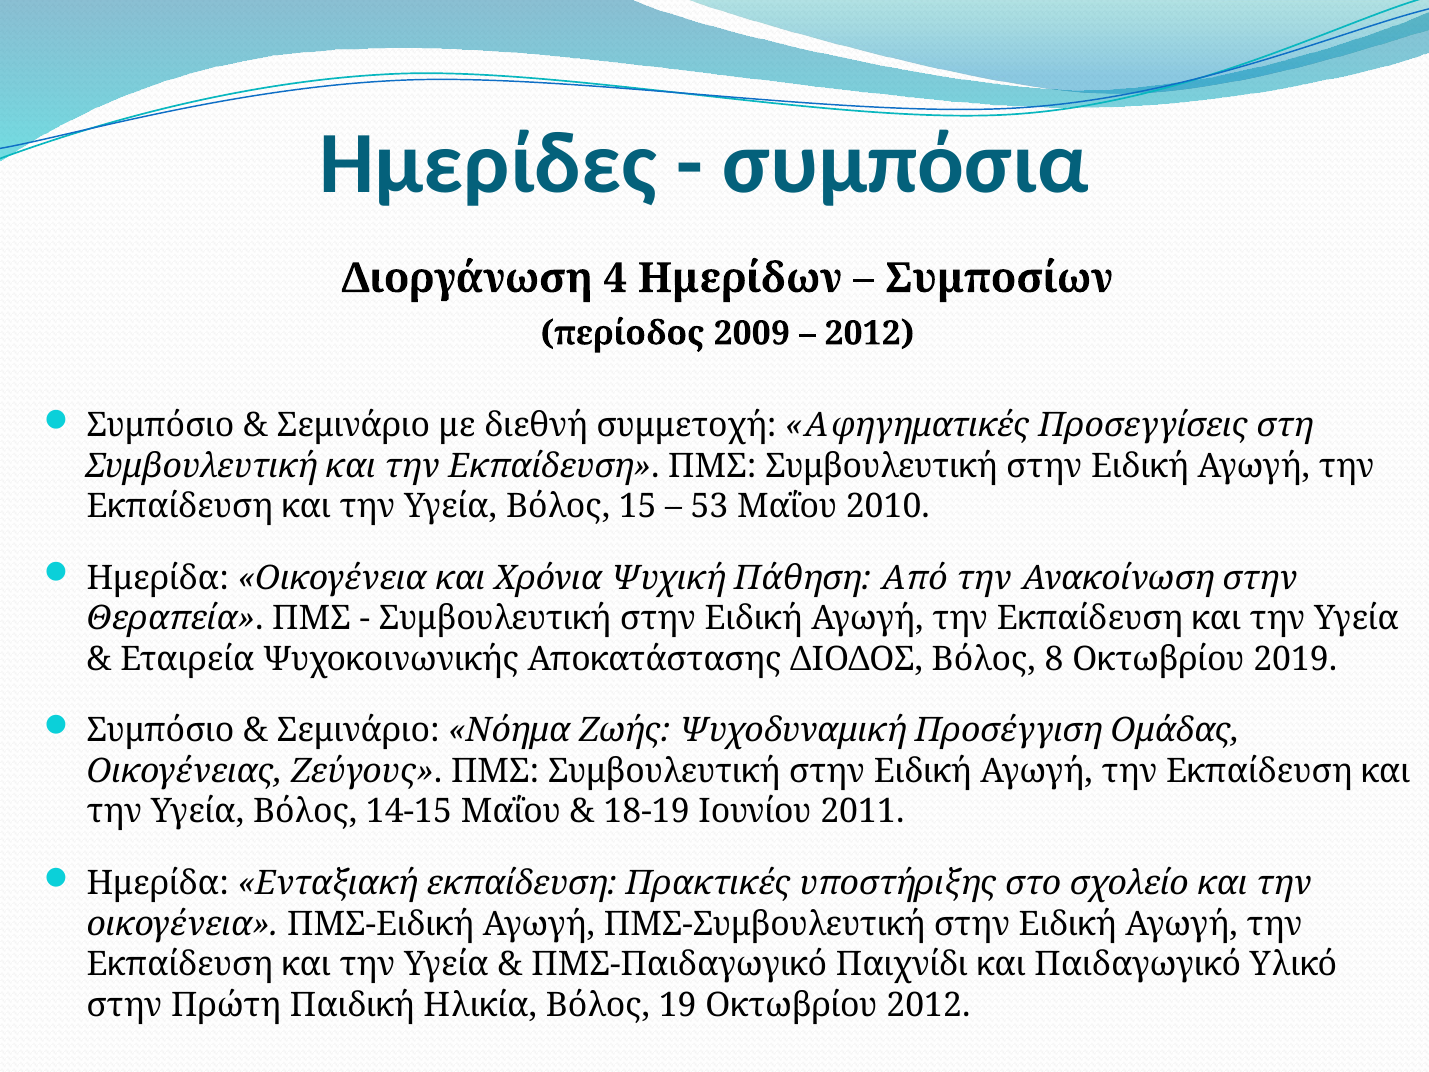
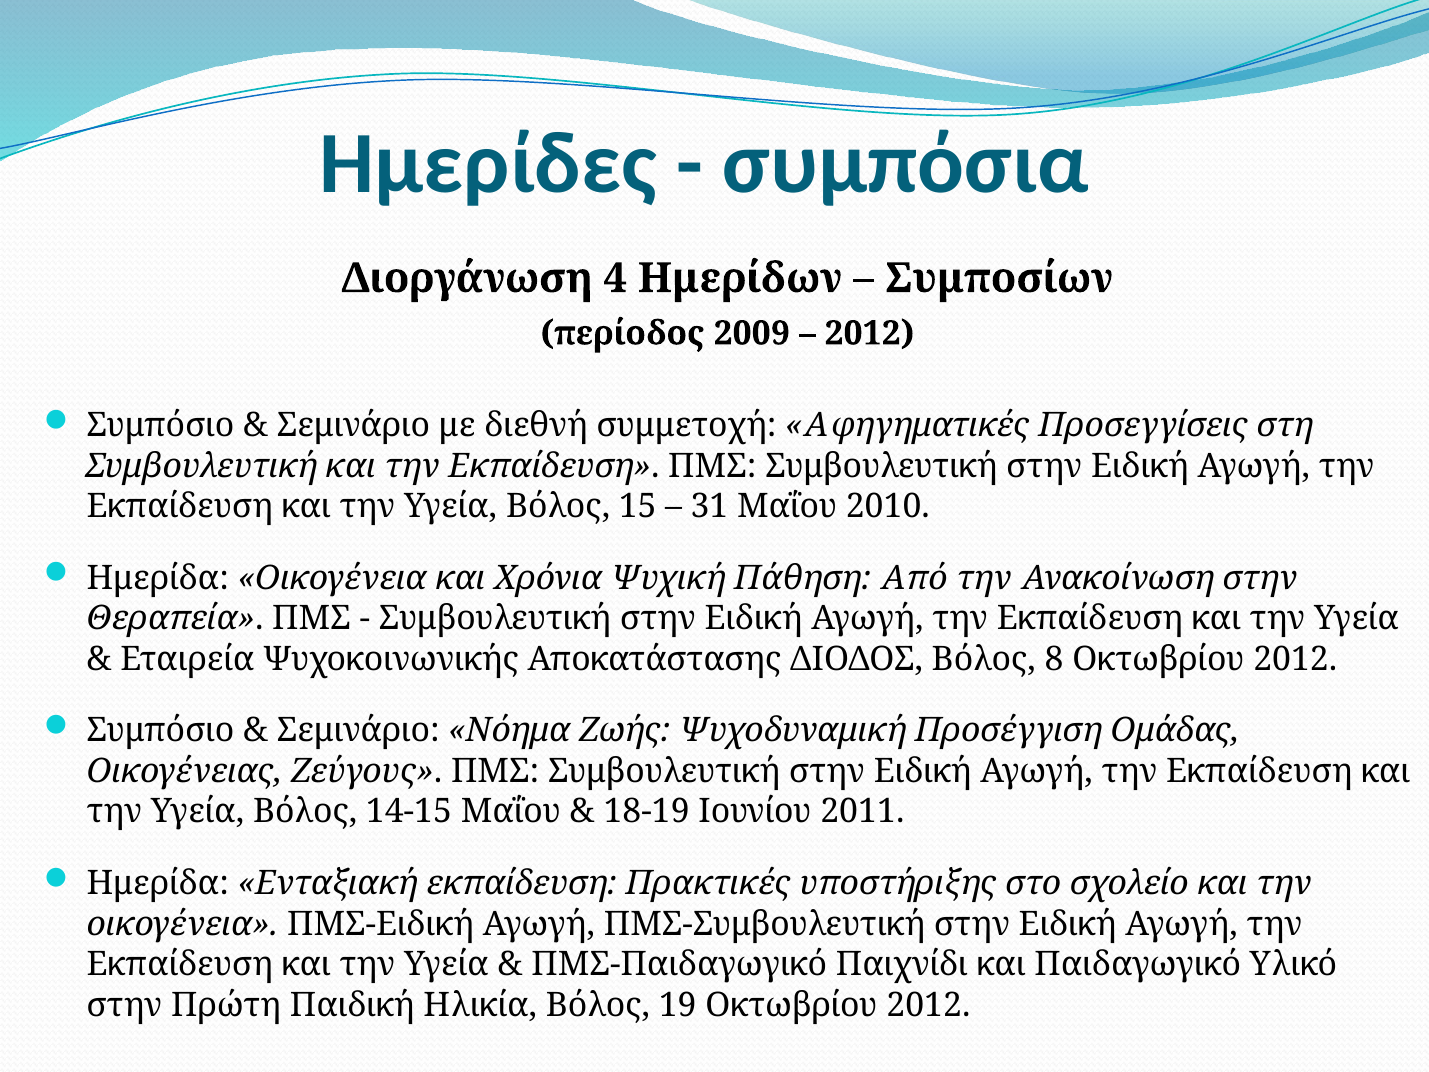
53: 53 -> 31
8 Οκτωβρίου 2019: 2019 -> 2012
